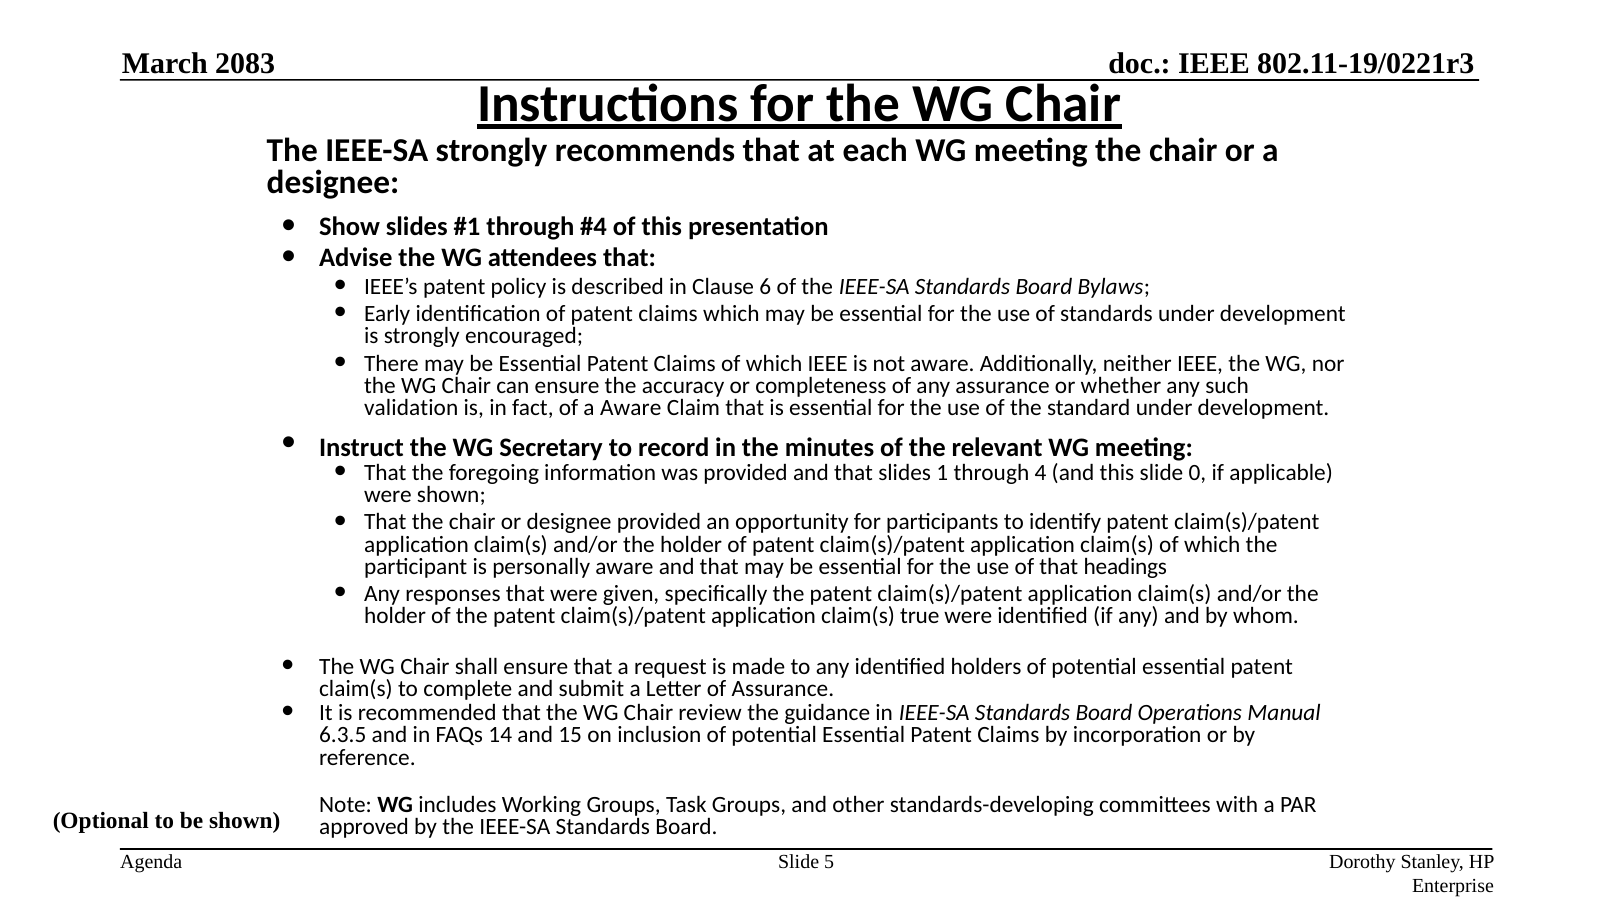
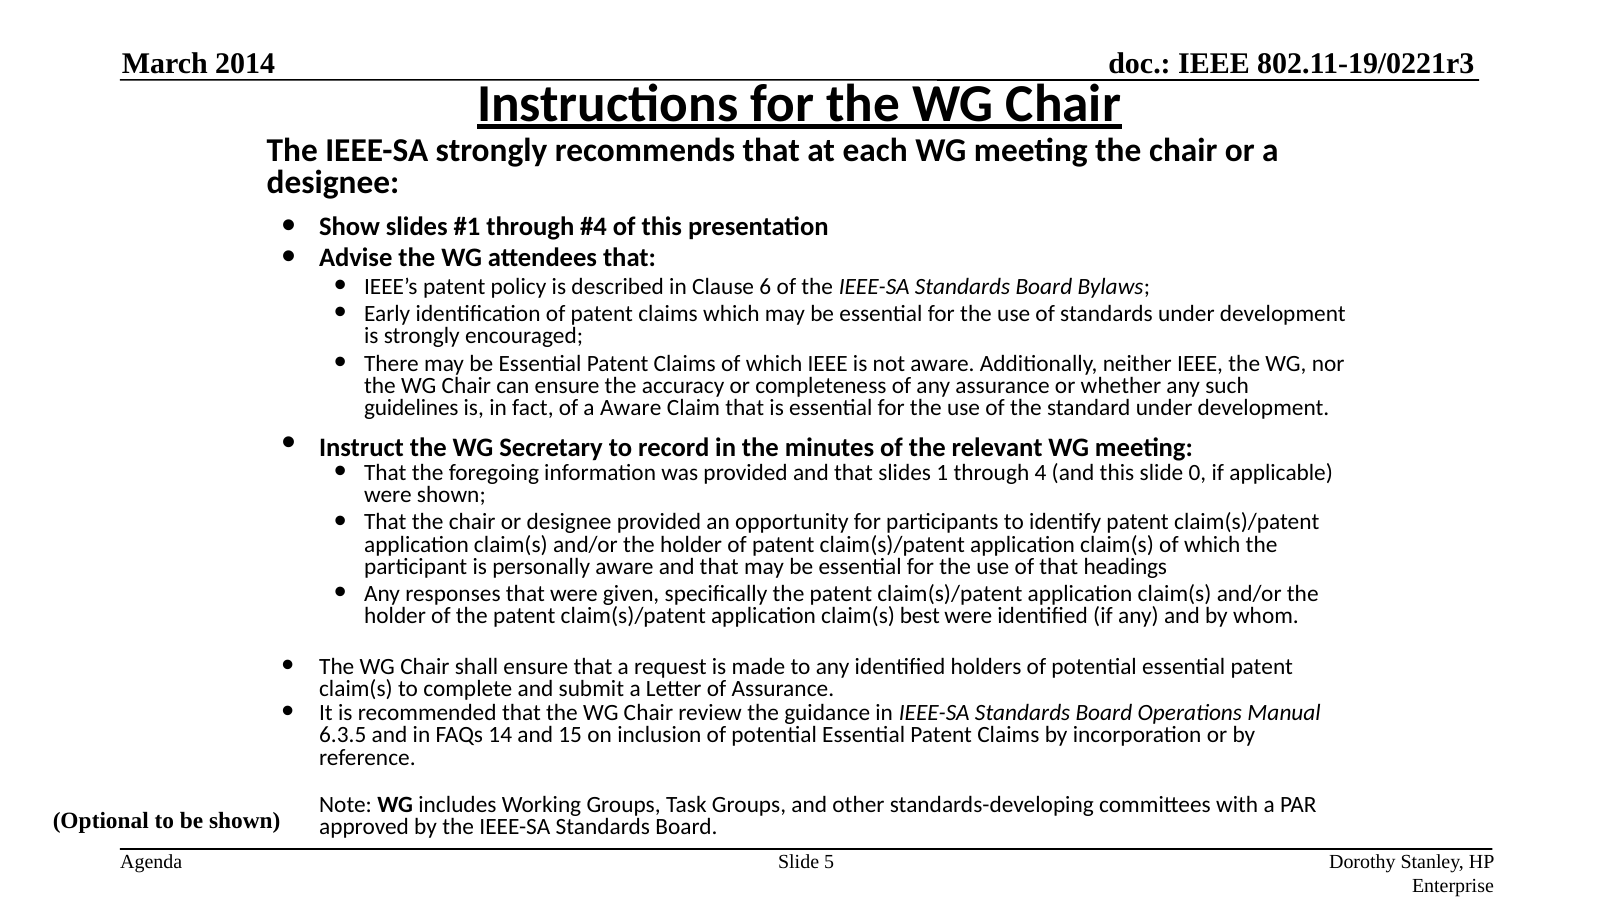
2083: 2083 -> 2014
validation: validation -> guidelines
true: true -> best
